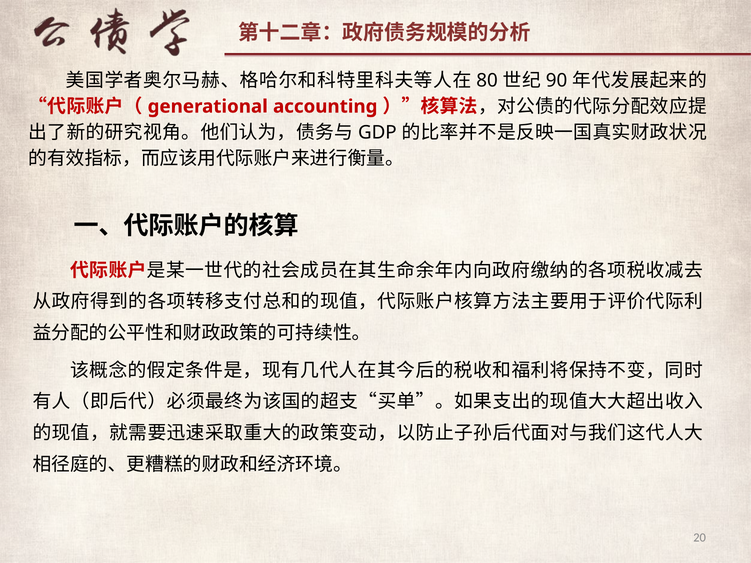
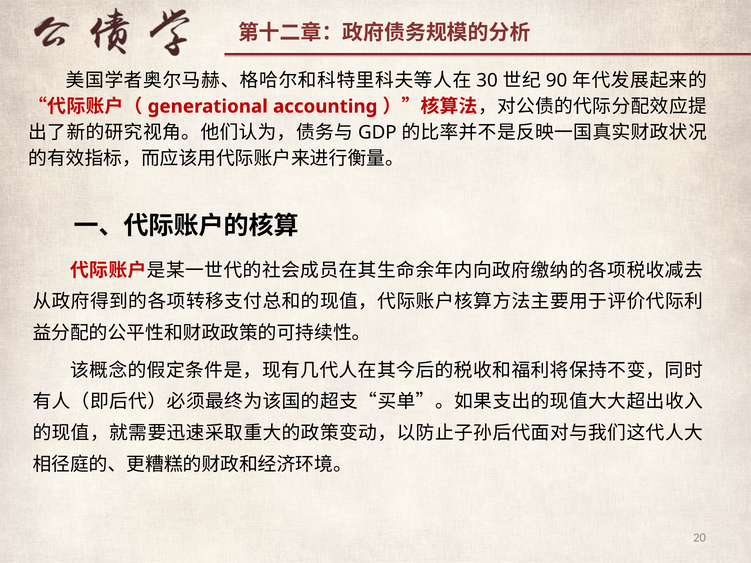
80: 80 -> 30
